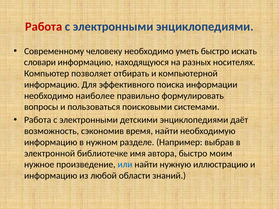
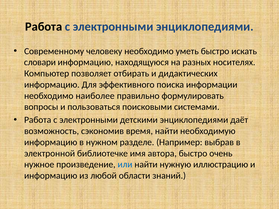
Работа at (44, 27) colour: red -> black
компьютерной: компьютерной -> дидактических
моим: моим -> очень
